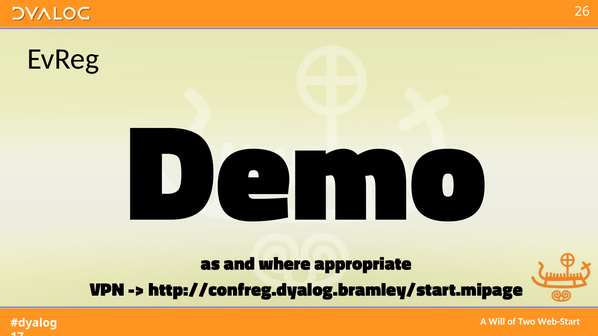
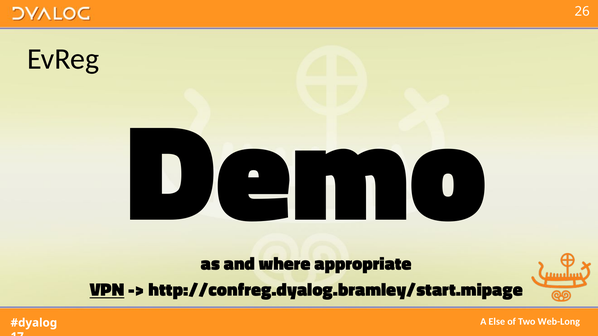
VPN underline: none -> present
Will: Will -> Else
Web-Start: Web-Start -> Web-Long
